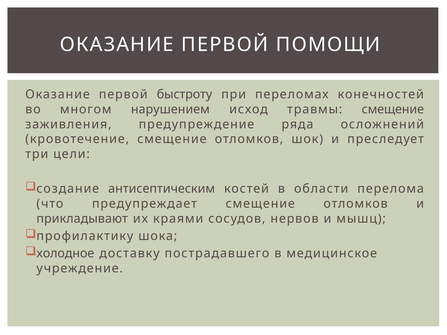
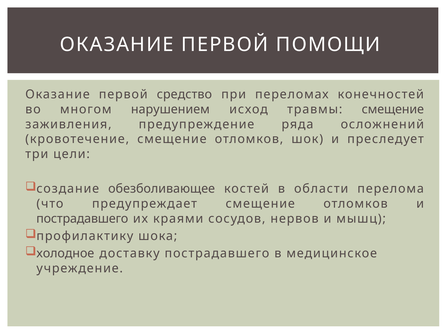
быстроту: быстроту -> средство
антисептическим: антисептическим -> обезболивающее
прикладывают at (82, 219): прикладывают -> пострадавшего
